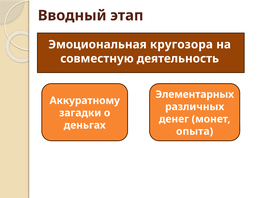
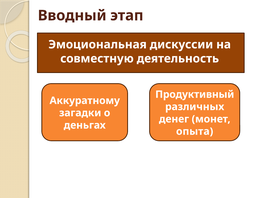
кругозора: кругозора -> дискуссии
Элементарных: Элементарных -> Продуктивный
